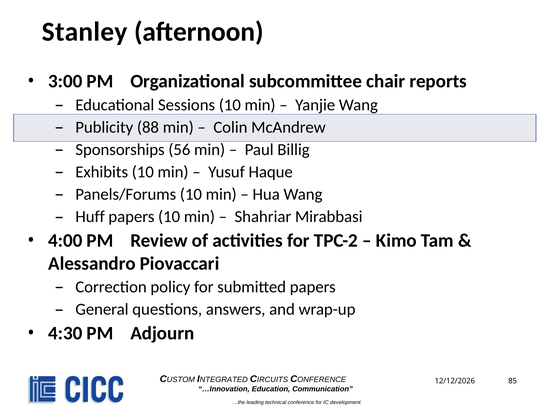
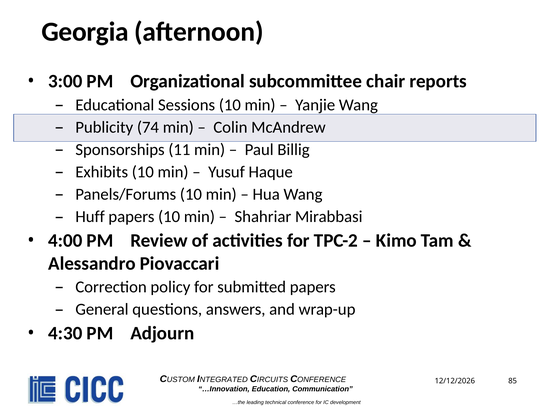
Stanley: Stanley -> Georgia
88: 88 -> 74
56: 56 -> 11
